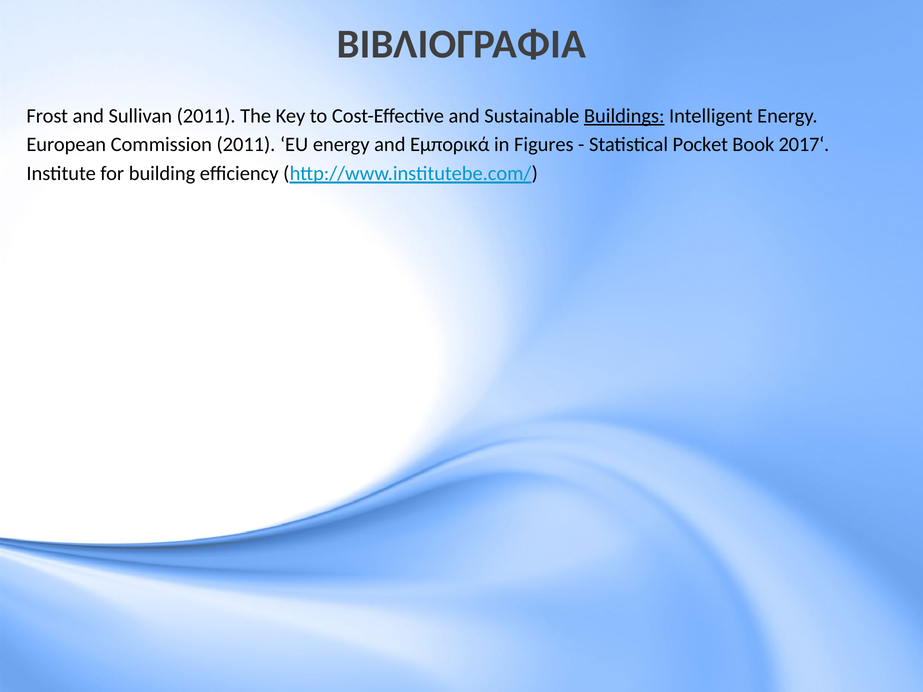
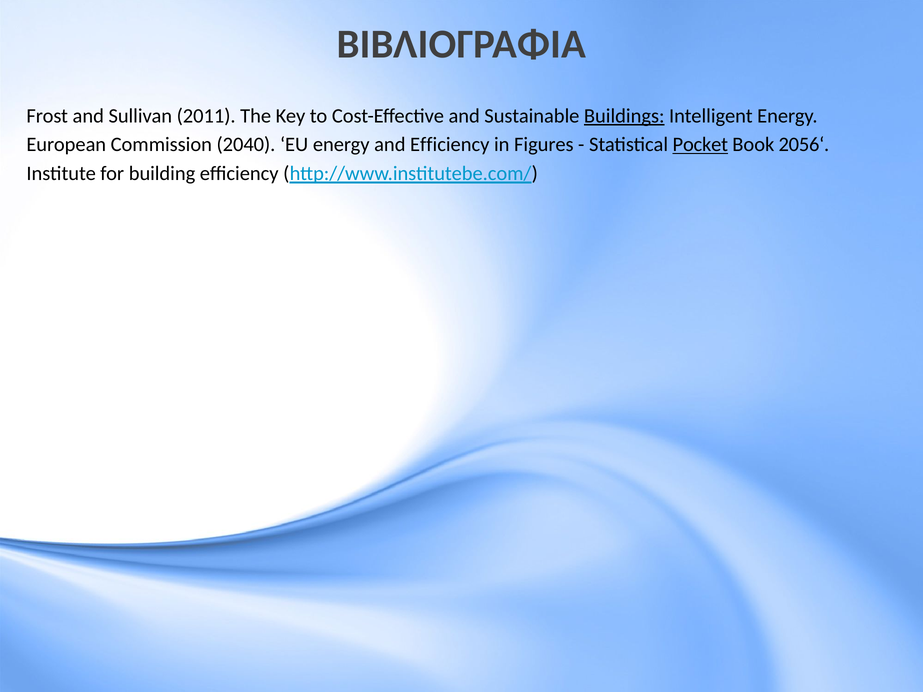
Commission 2011: 2011 -> 2040
and Εμπορικά: Εμπορικά -> Efficiency
Pocket underline: none -> present
2017‘: 2017‘ -> 2056‘
